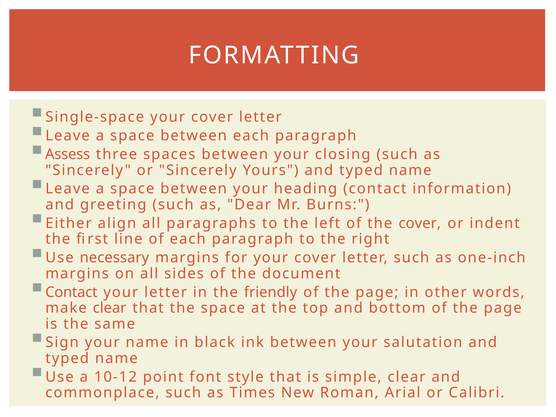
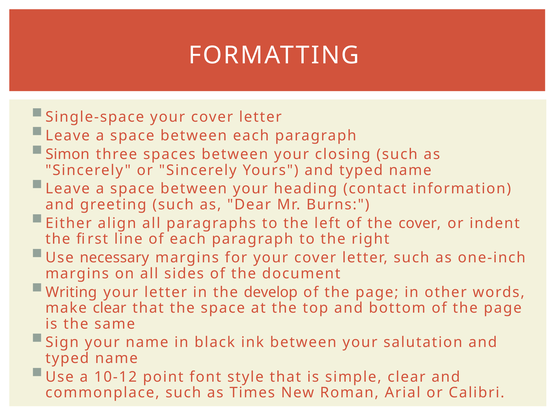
Assess: Assess -> Simon
Contact at (71, 292): Contact -> Writing
friendly: friendly -> develop
